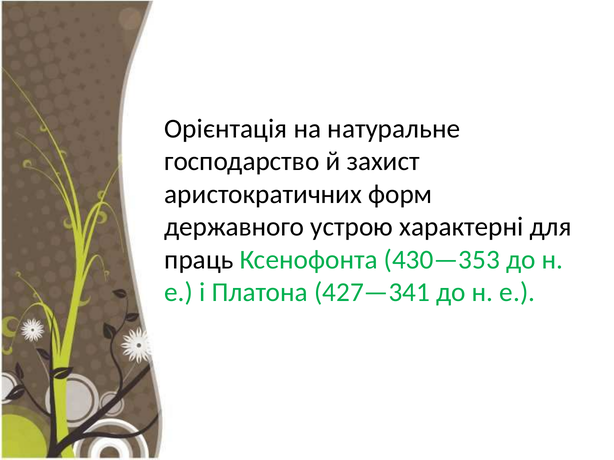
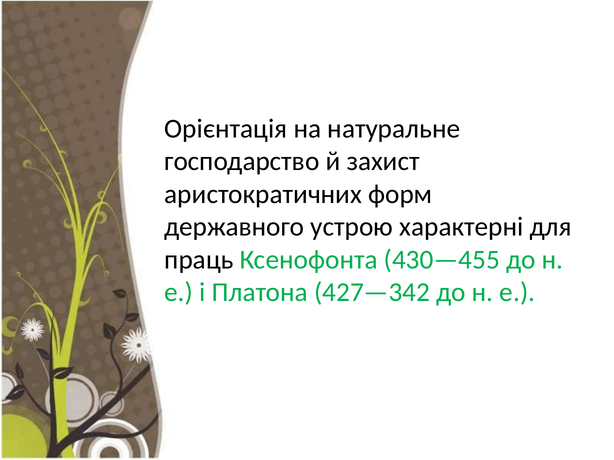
430—353: 430—353 -> 430—455
427—341: 427—341 -> 427—342
